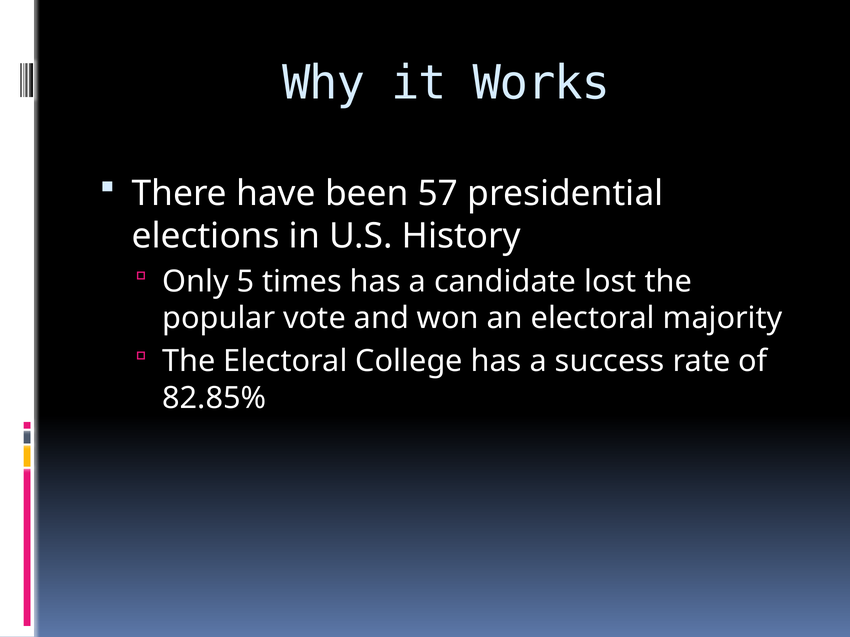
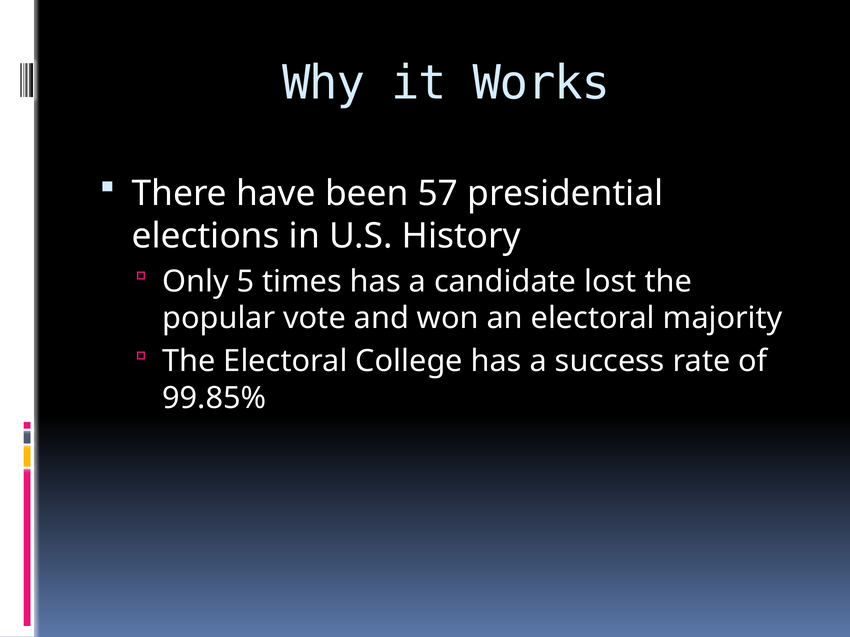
82.85%: 82.85% -> 99.85%
